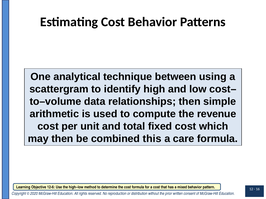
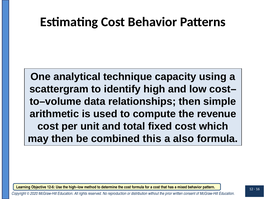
between: between -> capacity
care: care -> also
